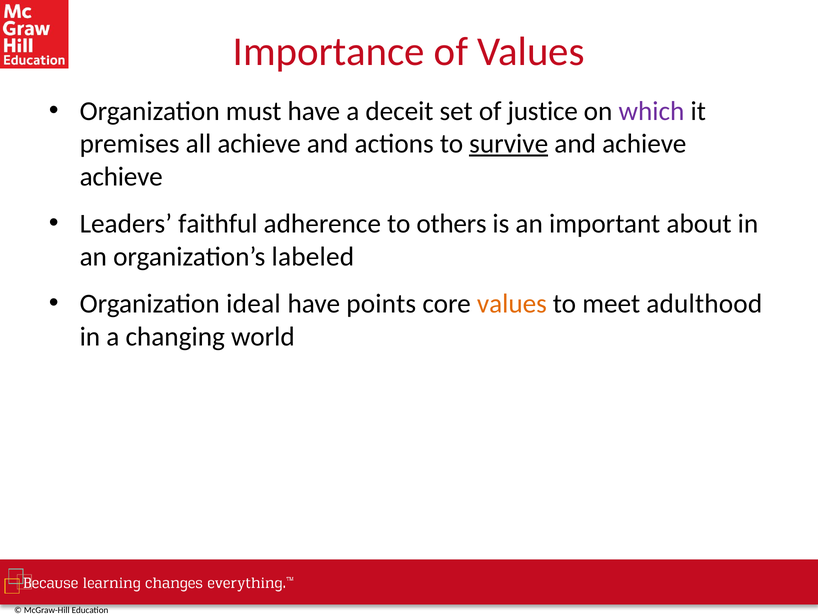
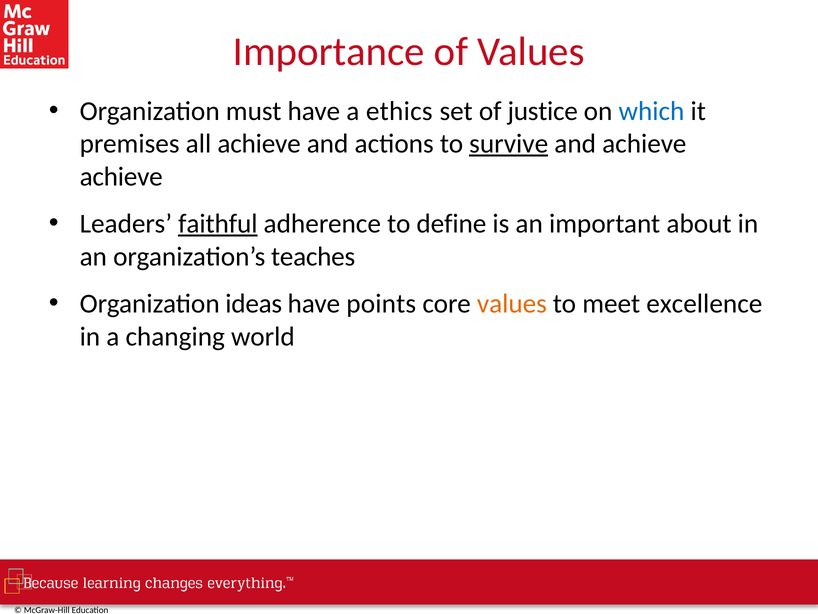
deceit: deceit -> ethics
which colour: purple -> blue
faithful underline: none -> present
others: others -> define
labeled: labeled -> teaches
ideal: ideal -> ideas
adulthood: adulthood -> excellence
